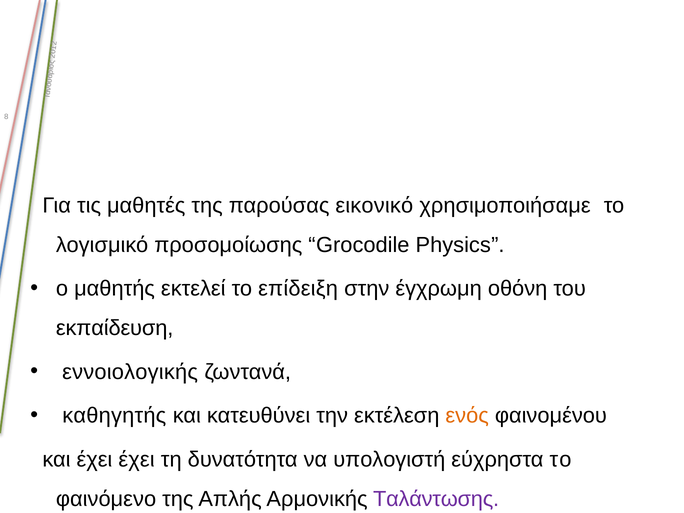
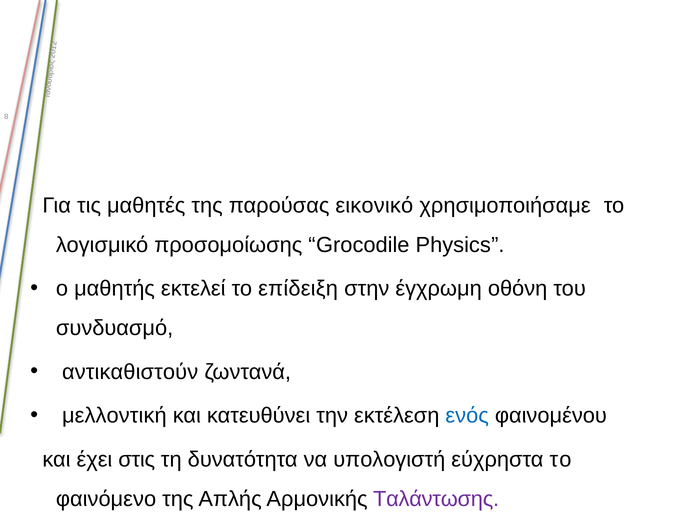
εκπαίδευση: εκπαίδευση -> συνδυασμό
εννοιολογικής: εννοιολογικής -> αντικαθιστούν
καθηγητής: καθηγητής -> μελλοντική
ενός colour: orange -> blue
έχει έχει: έχει -> στις
